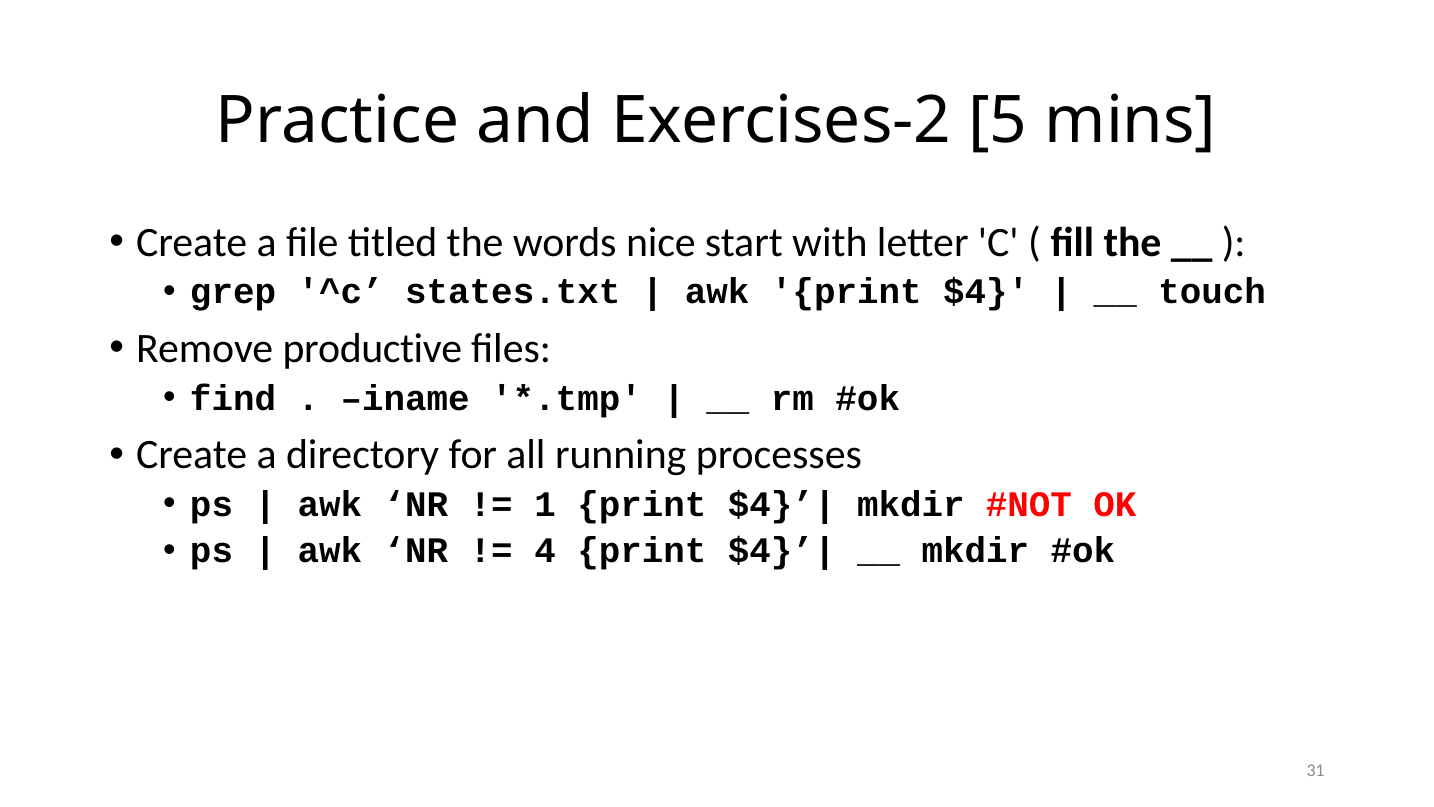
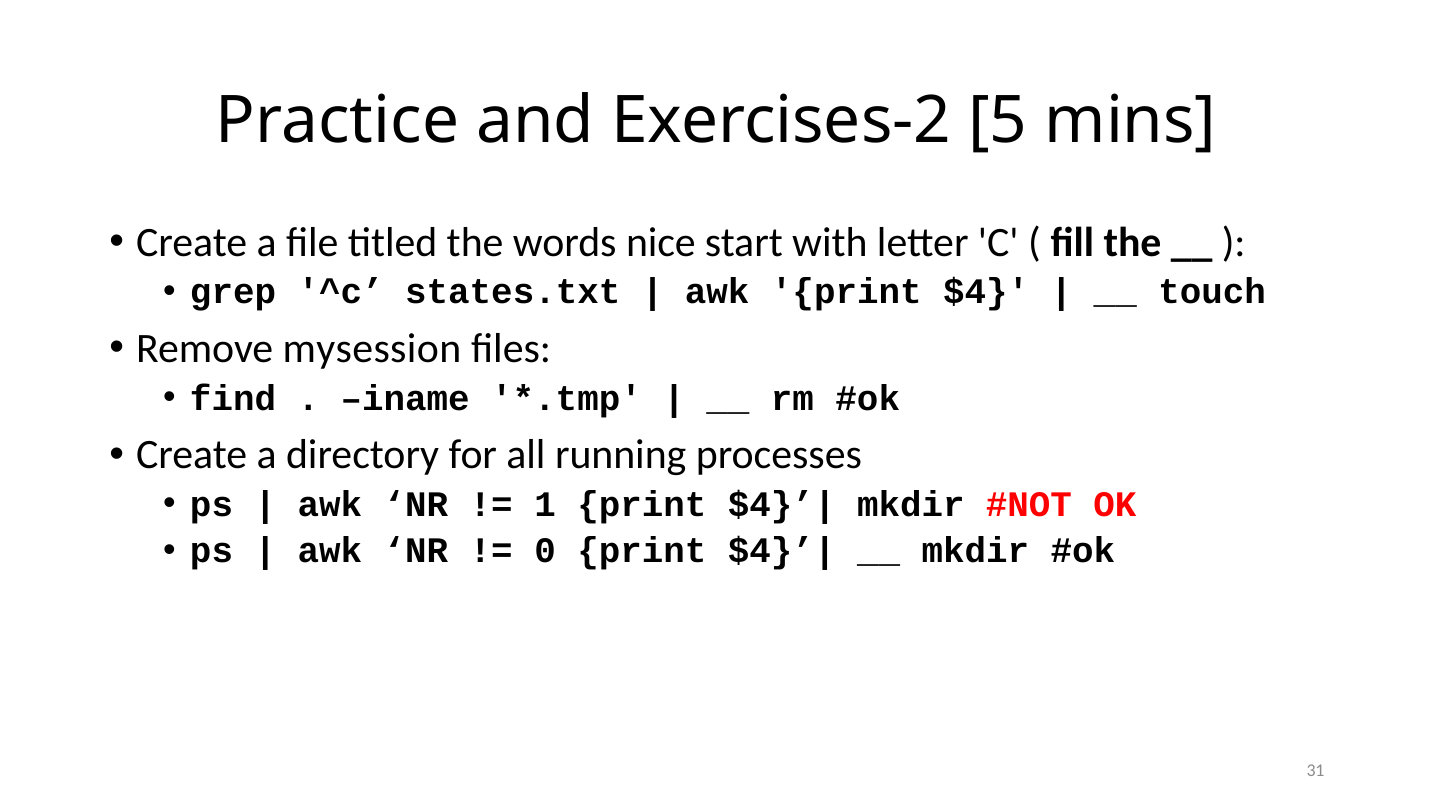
productive: productive -> mysession
4: 4 -> 0
